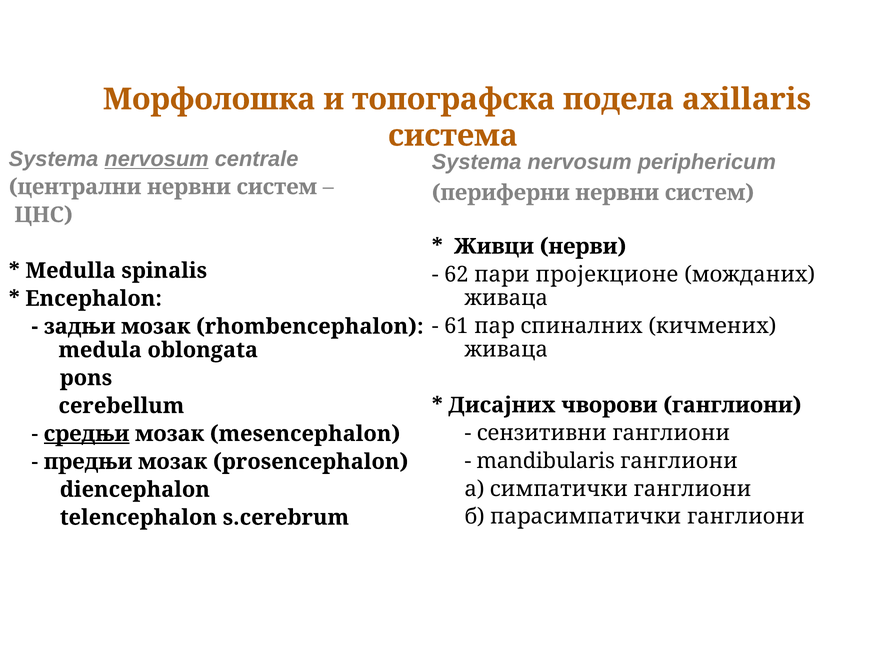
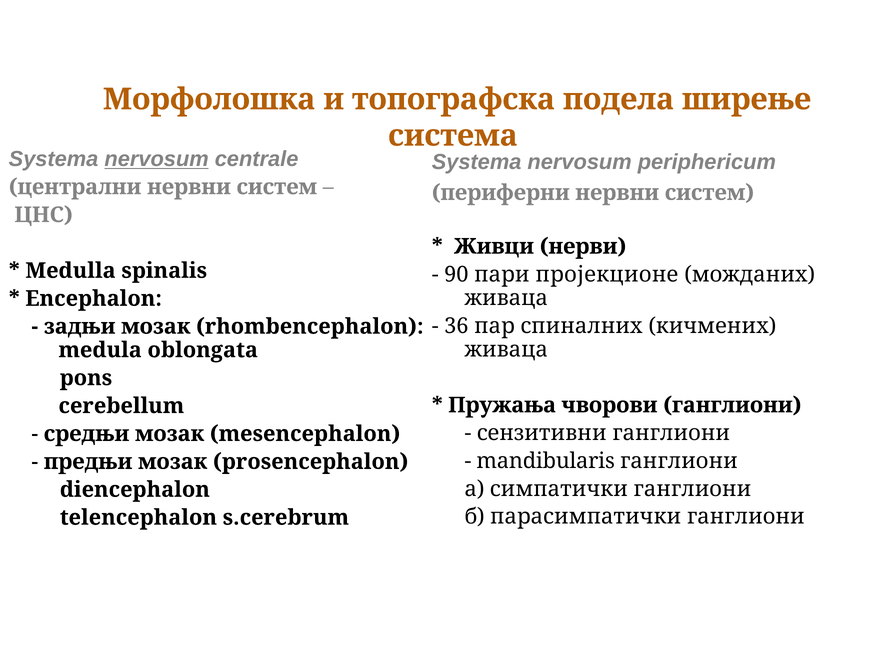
axillaris: axillaris -> ширење
62: 62 -> 90
61: 61 -> 36
Дисајних: Дисајних -> Пружања
средњи underline: present -> none
